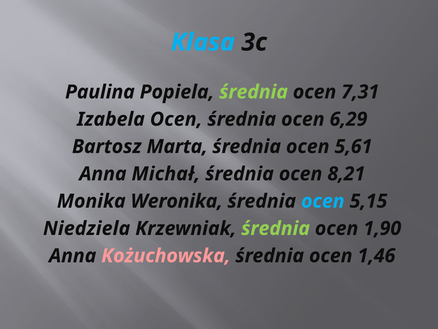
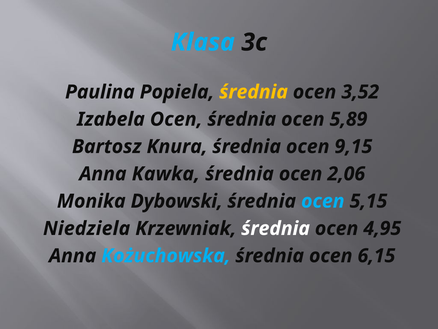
średnia at (254, 92) colour: light green -> yellow
7,31: 7,31 -> 3,52
6,29: 6,29 -> 5,89
Marta: Marta -> Knura
5,61: 5,61 -> 9,15
Michał: Michał -> Kawka
8,21: 8,21 -> 2,06
Weronika: Weronika -> Dybowski
średnia at (276, 228) colour: light green -> white
1,90: 1,90 -> 4,95
Kożuchowska colour: pink -> light blue
1,46: 1,46 -> 6,15
